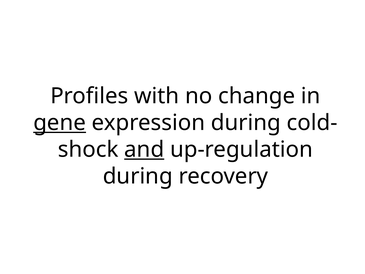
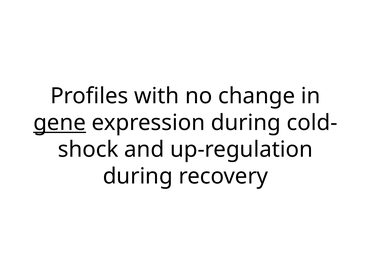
and underline: present -> none
